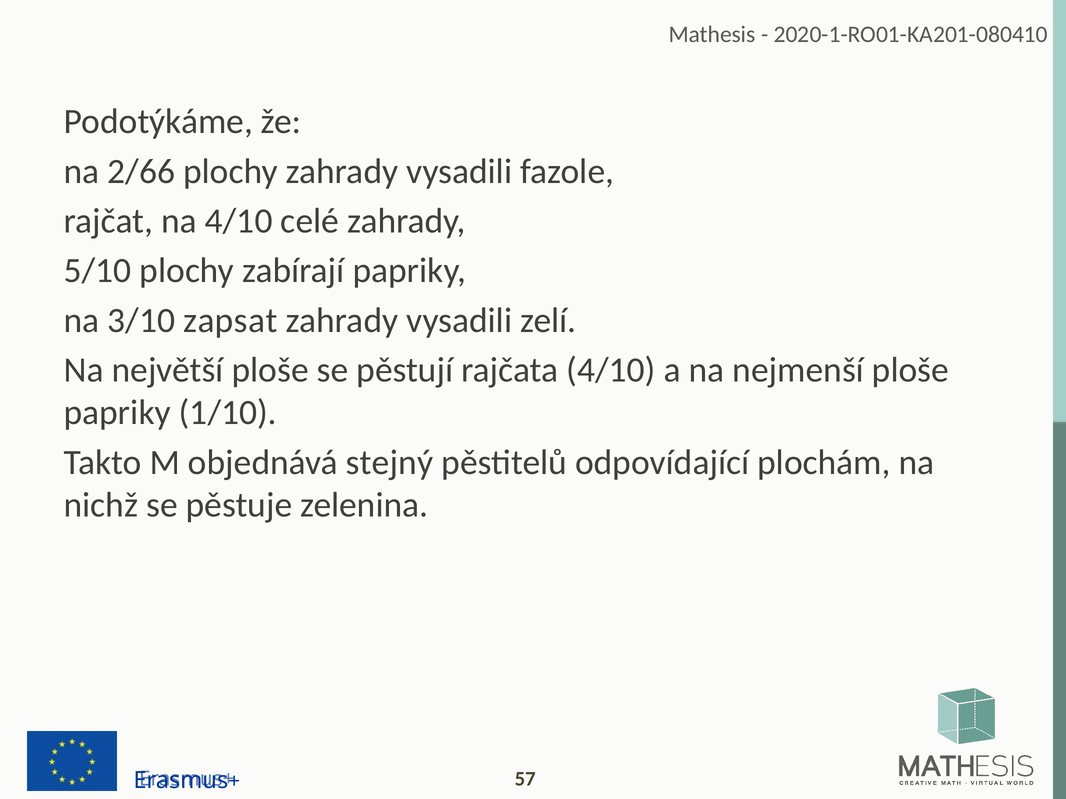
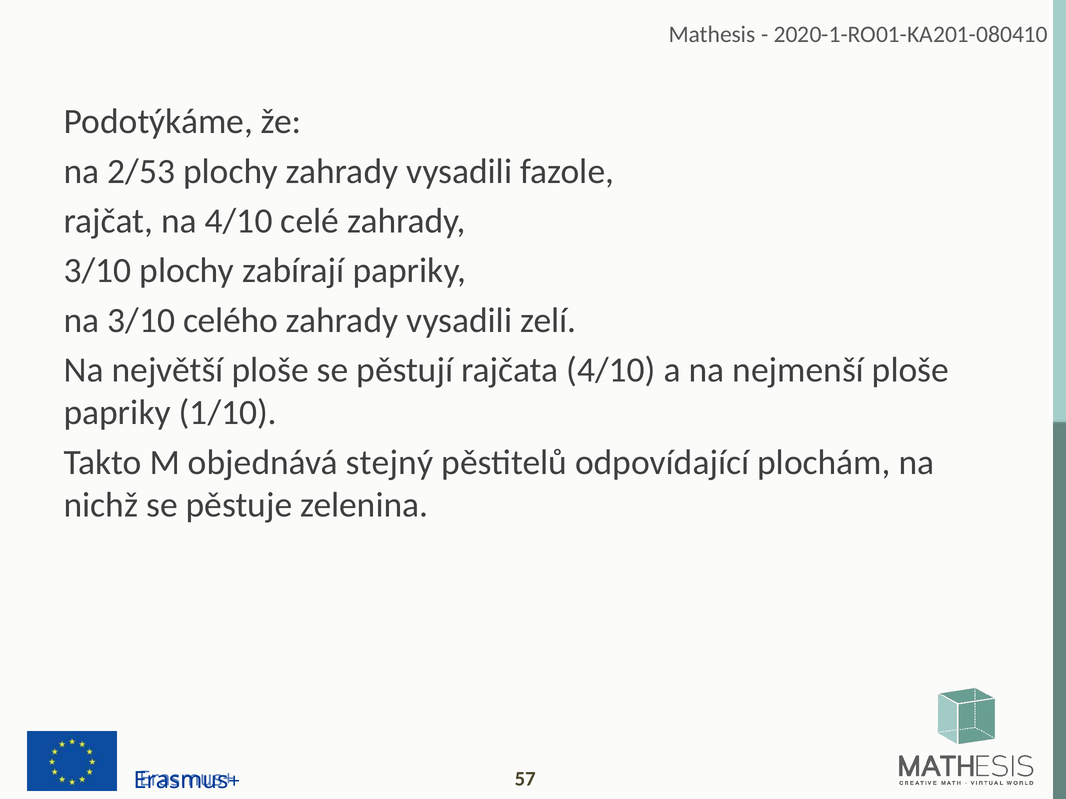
2/66: 2/66 -> 2/53
5/10 at (98, 271): 5/10 -> 3/10
zapsat: zapsat -> celého
